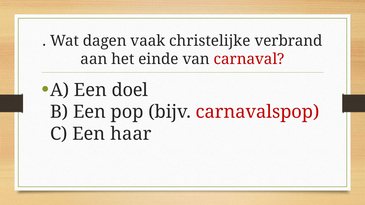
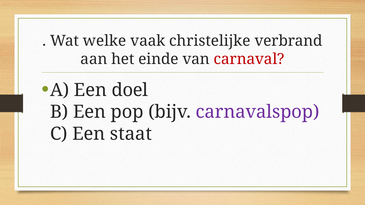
dagen: dagen -> welke
carnavalspop colour: red -> purple
haar: haar -> staat
